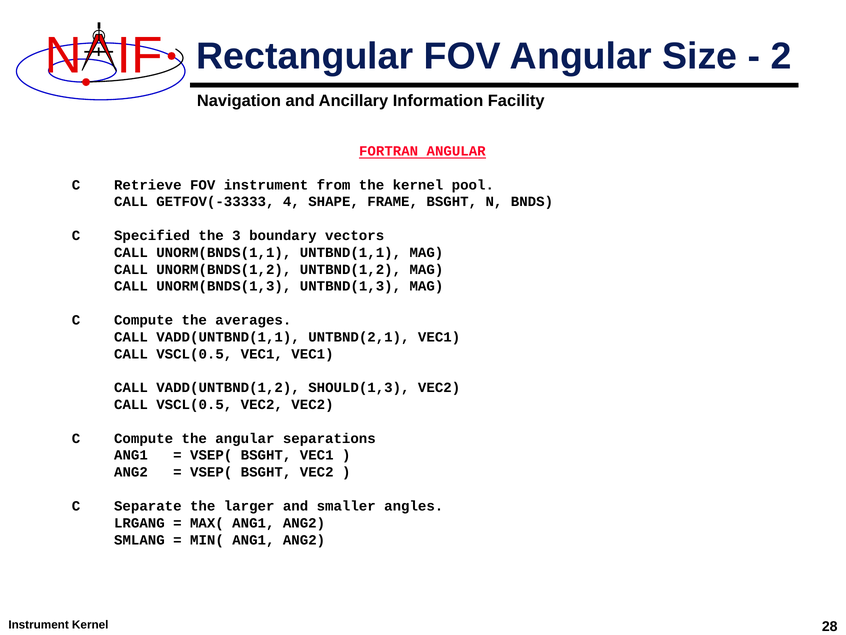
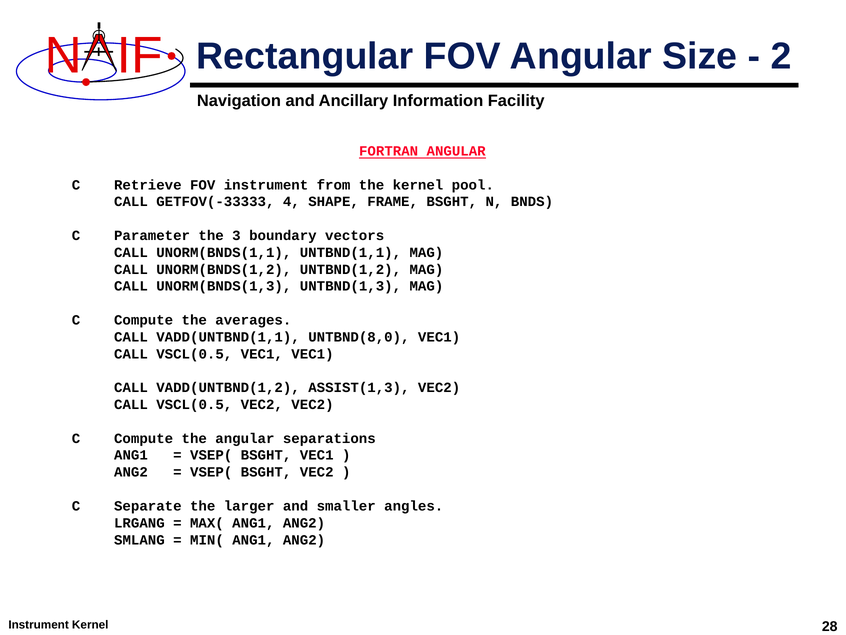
Specified: Specified -> Parameter
UNTBND(2,1: UNTBND(2,1 -> UNTBND(8,0
SHOULD(1,3: SHOULD(1,3 -> ASSIST(1,3
